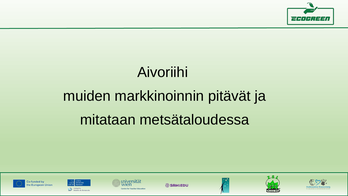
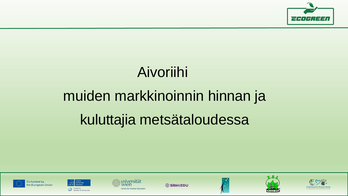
pitävät: pitävät -> hinnan
mitataan: mitataan -> kuluttajia
